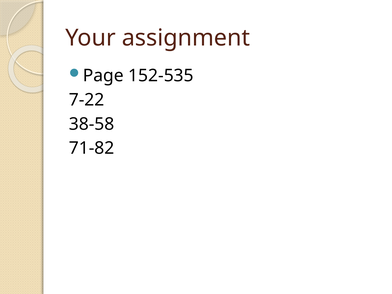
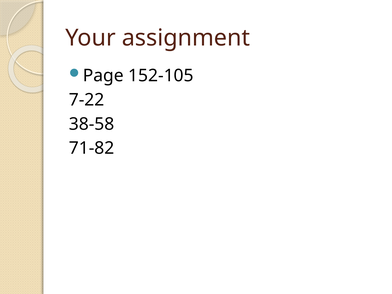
152-535: 152-535 -> 152-105
